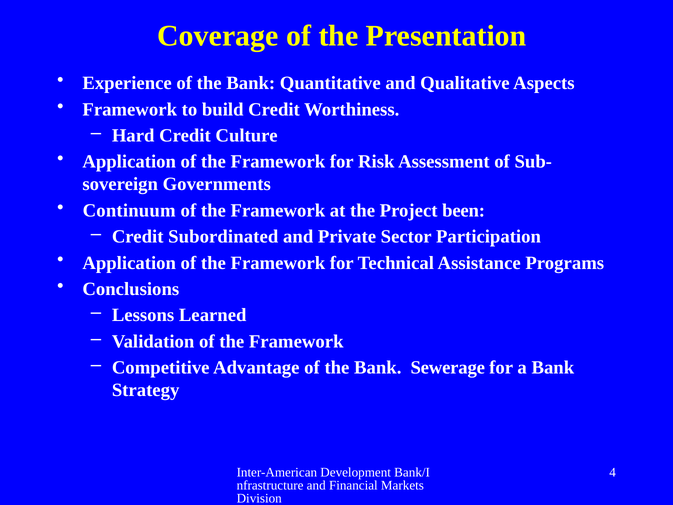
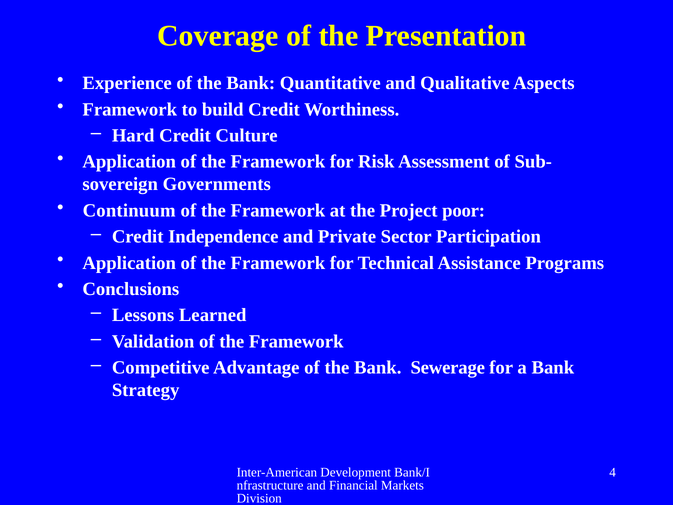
been: been -> poor
Subordinated: Subordinated -> Independence
